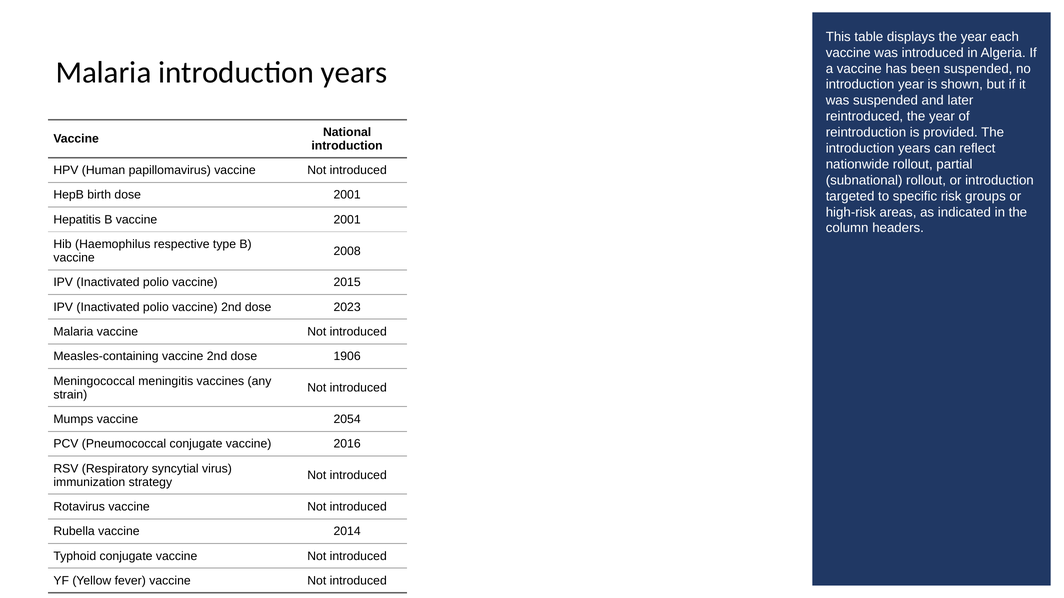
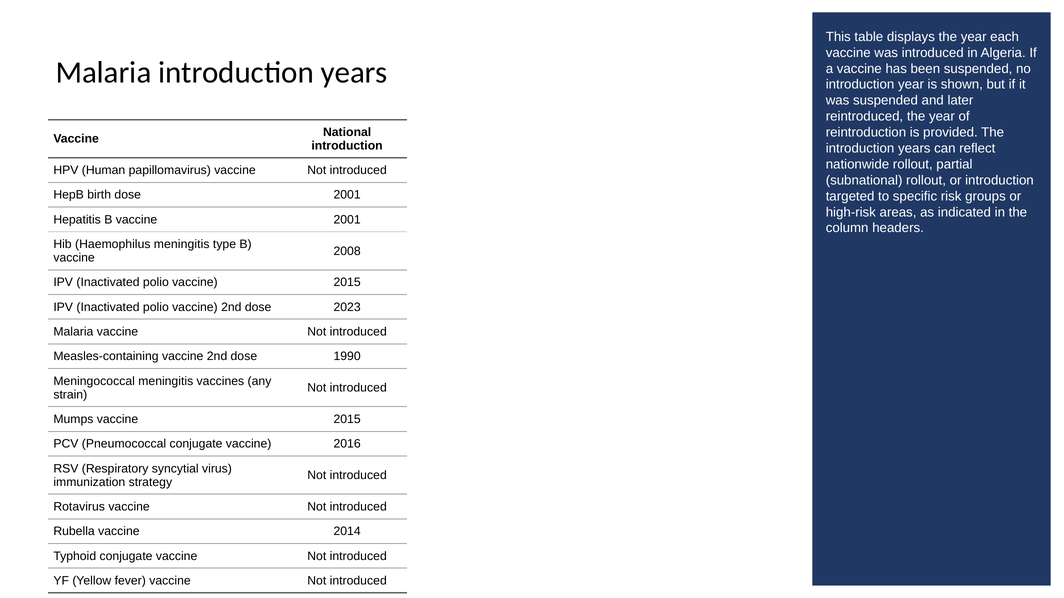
Haemophilus respective: respective -> meningitis
1906: 1906 -> 1990
Mumps vaccine 2054: 2054 -> 2015
